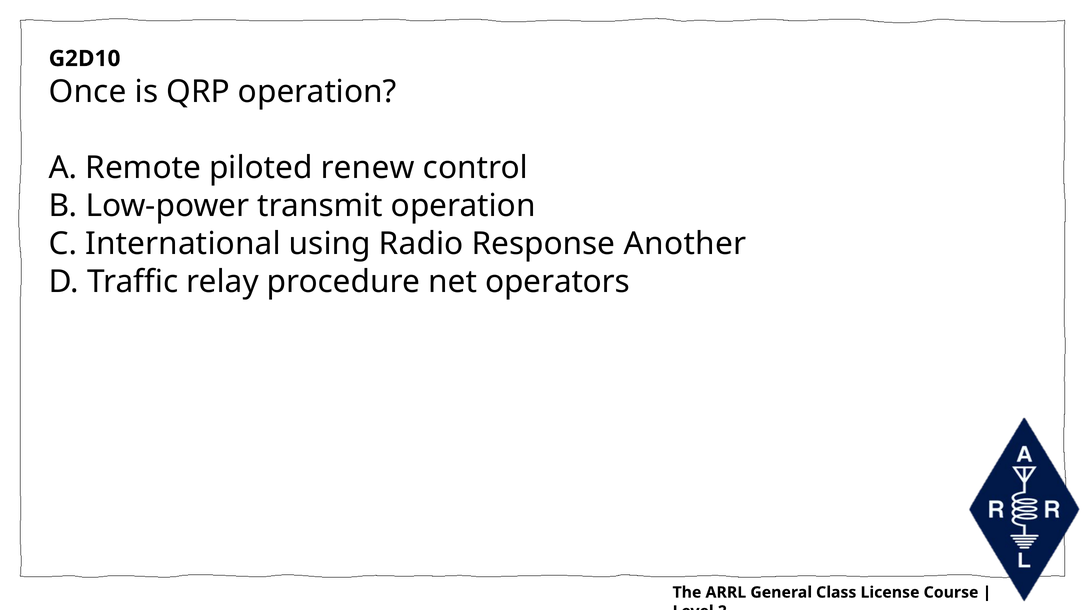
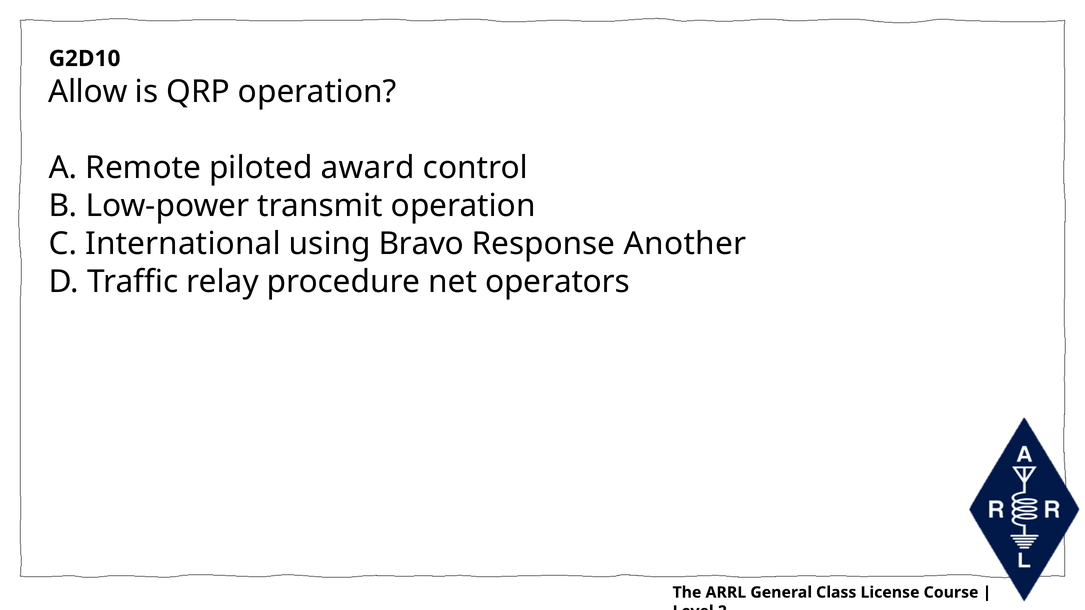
Once: Once -> Allow
renew: renew -> award
Radio: Radio -> Bravo
